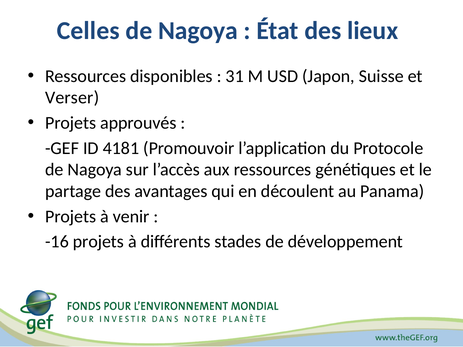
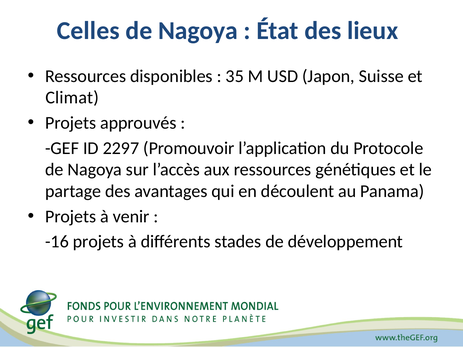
31: 31 -> 35
Verser: Verser -> Climat
4181: 4181 -> 2297
